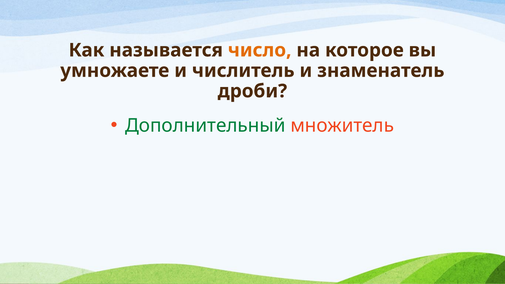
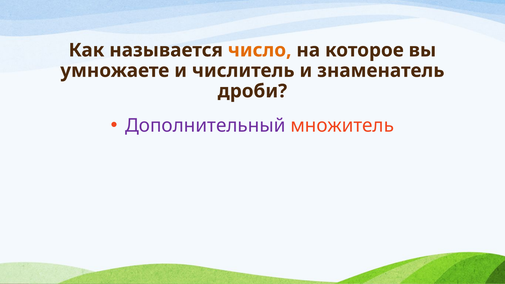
Дополнительный colour: green -> purple
